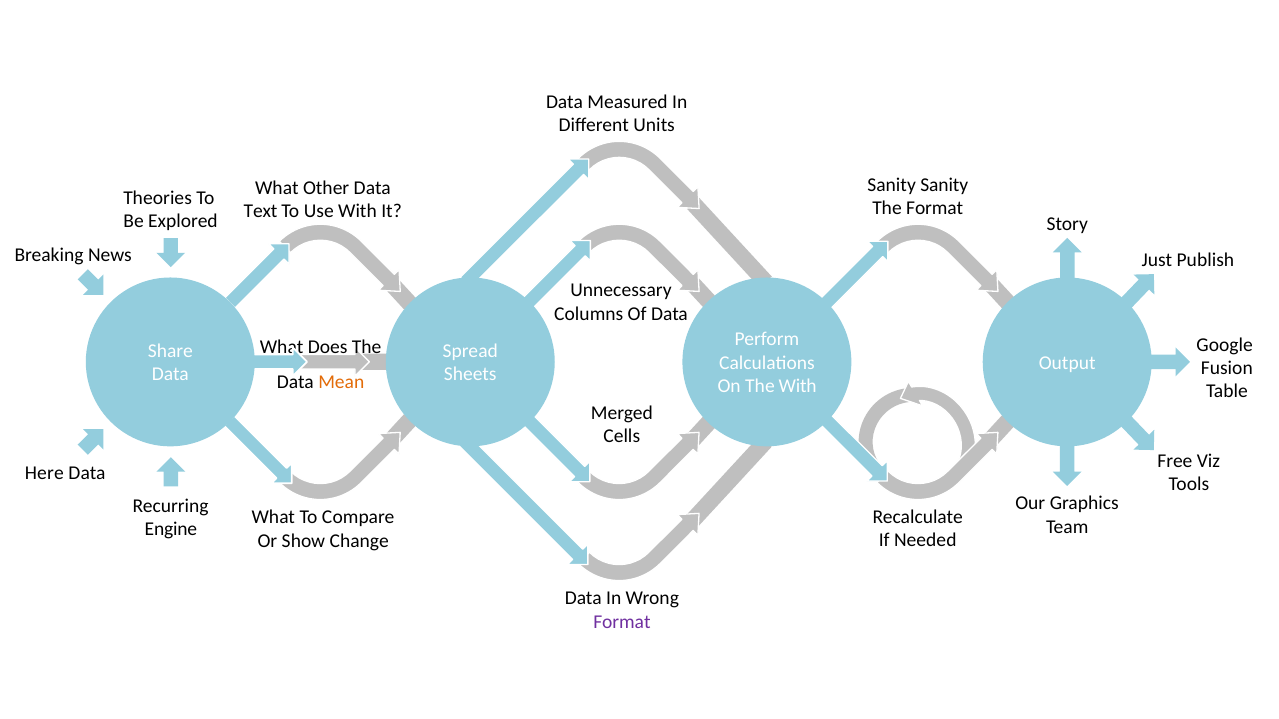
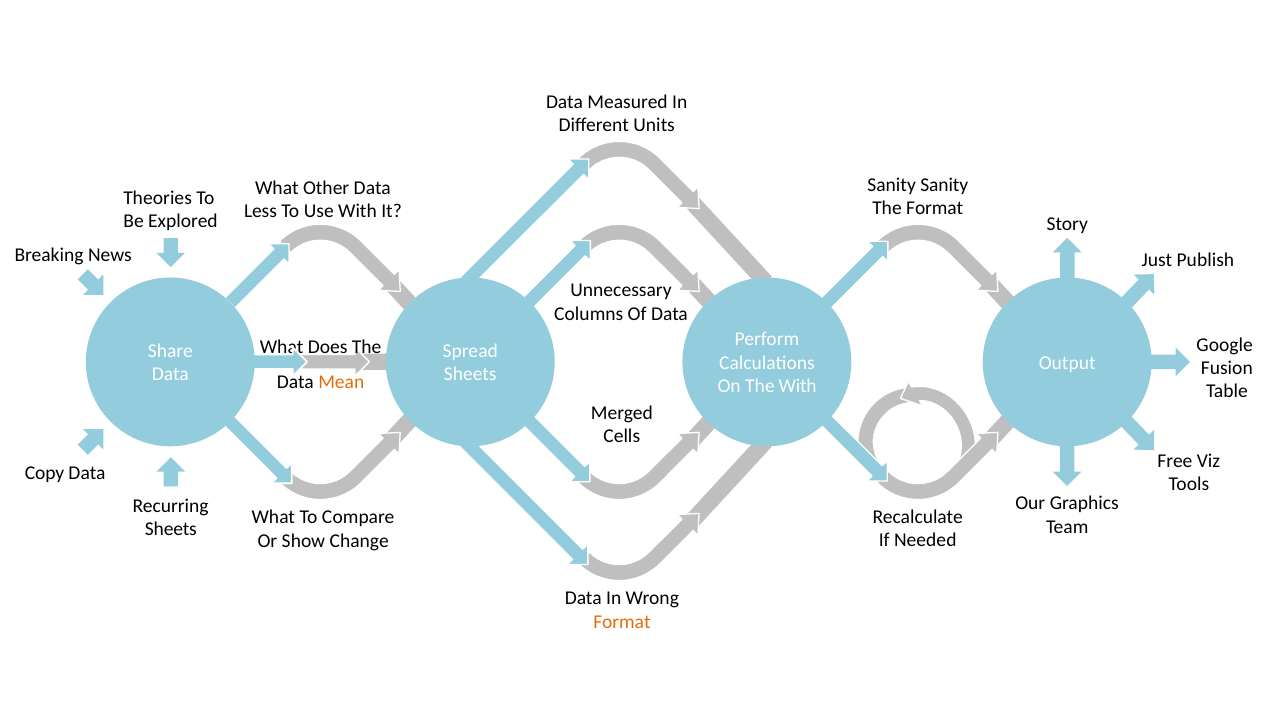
Text: Text -> Less
Here: Here -> Copy
Engine at (171, 530): Engine -> Sheets
Format at (622, 622) colour: purple -> orange
